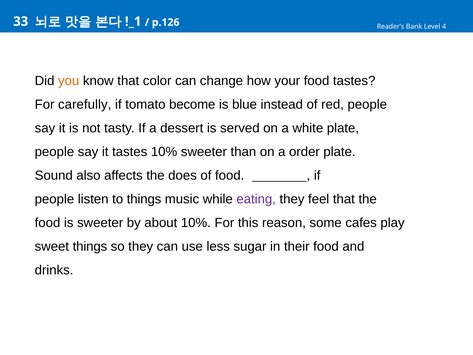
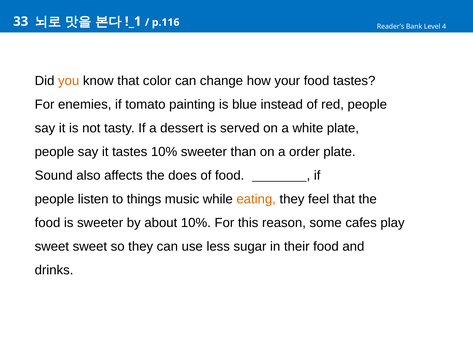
p.126: p.126 -> p.116
carefully: carefully -> enemies
become: become -> painting
eating colour: purple -> orange
sweet things: things -> sweet
